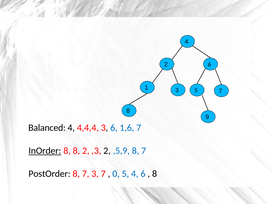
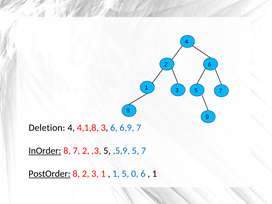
Balanced: Balanced -> Deletion
4,4,4: 4,4,4 -> 4,1,8
1,6: 1,6 -> 6,9
8 8: 8 -> 7
,3 2: 2 -> 5
,5,9 8: 8 -> 5
PostOrder underline: none -> present
7 at (86, 174): 7 -> 2
3 7: 7 -> 1
0 at (116, 174): 0 -> 1
5 4: 4 -> 0
8 at (155, 174): 8 -> 1
